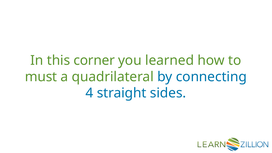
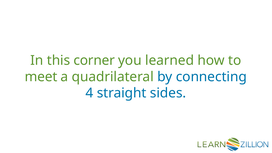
must: must -> meet
